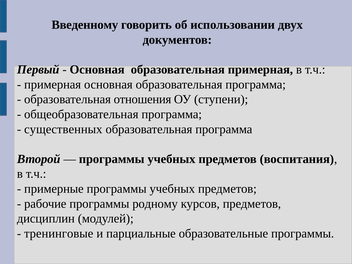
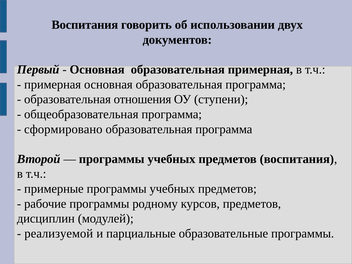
Введенному at (85, 25): Введенному -> Воспитания
существенных: существенных -> сформировано
тренинговые: тренинговые -> реализуемой
